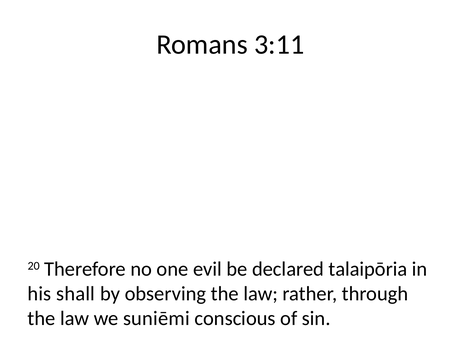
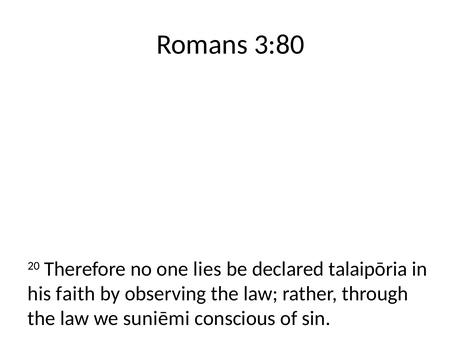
3:11: 3:11 -> 3:80
evil: evil -> lies
shall: shall -> faith
